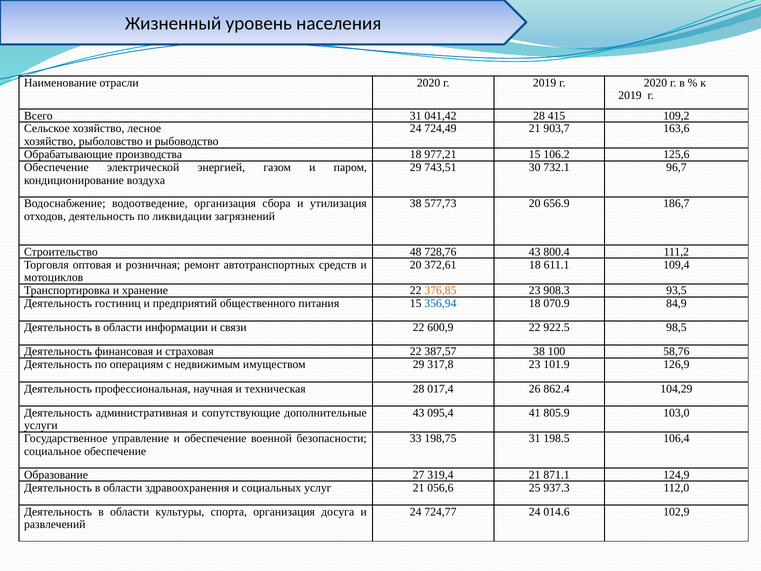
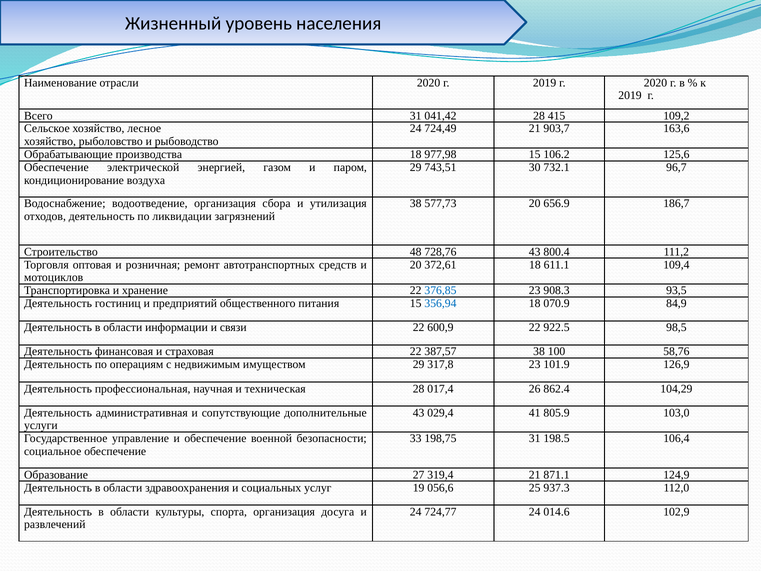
977,21: 977,21 -> 977,98
376,85 colour: orange -> blue
095,4: 095,4 -> 029,4
услуг 21: 21 -> 19
